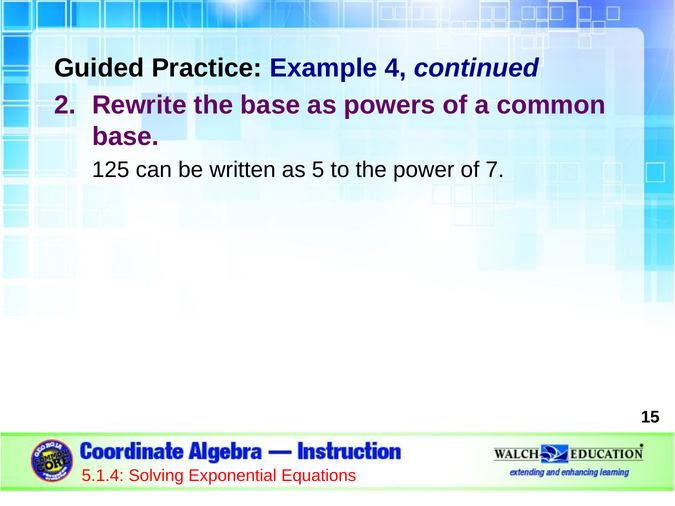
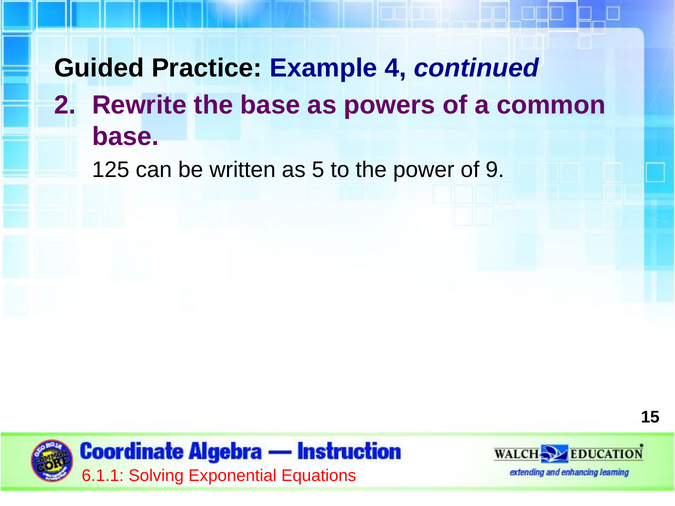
7: 7 -> 9
5.1.4: 5.1.4 -> 6.1.1
